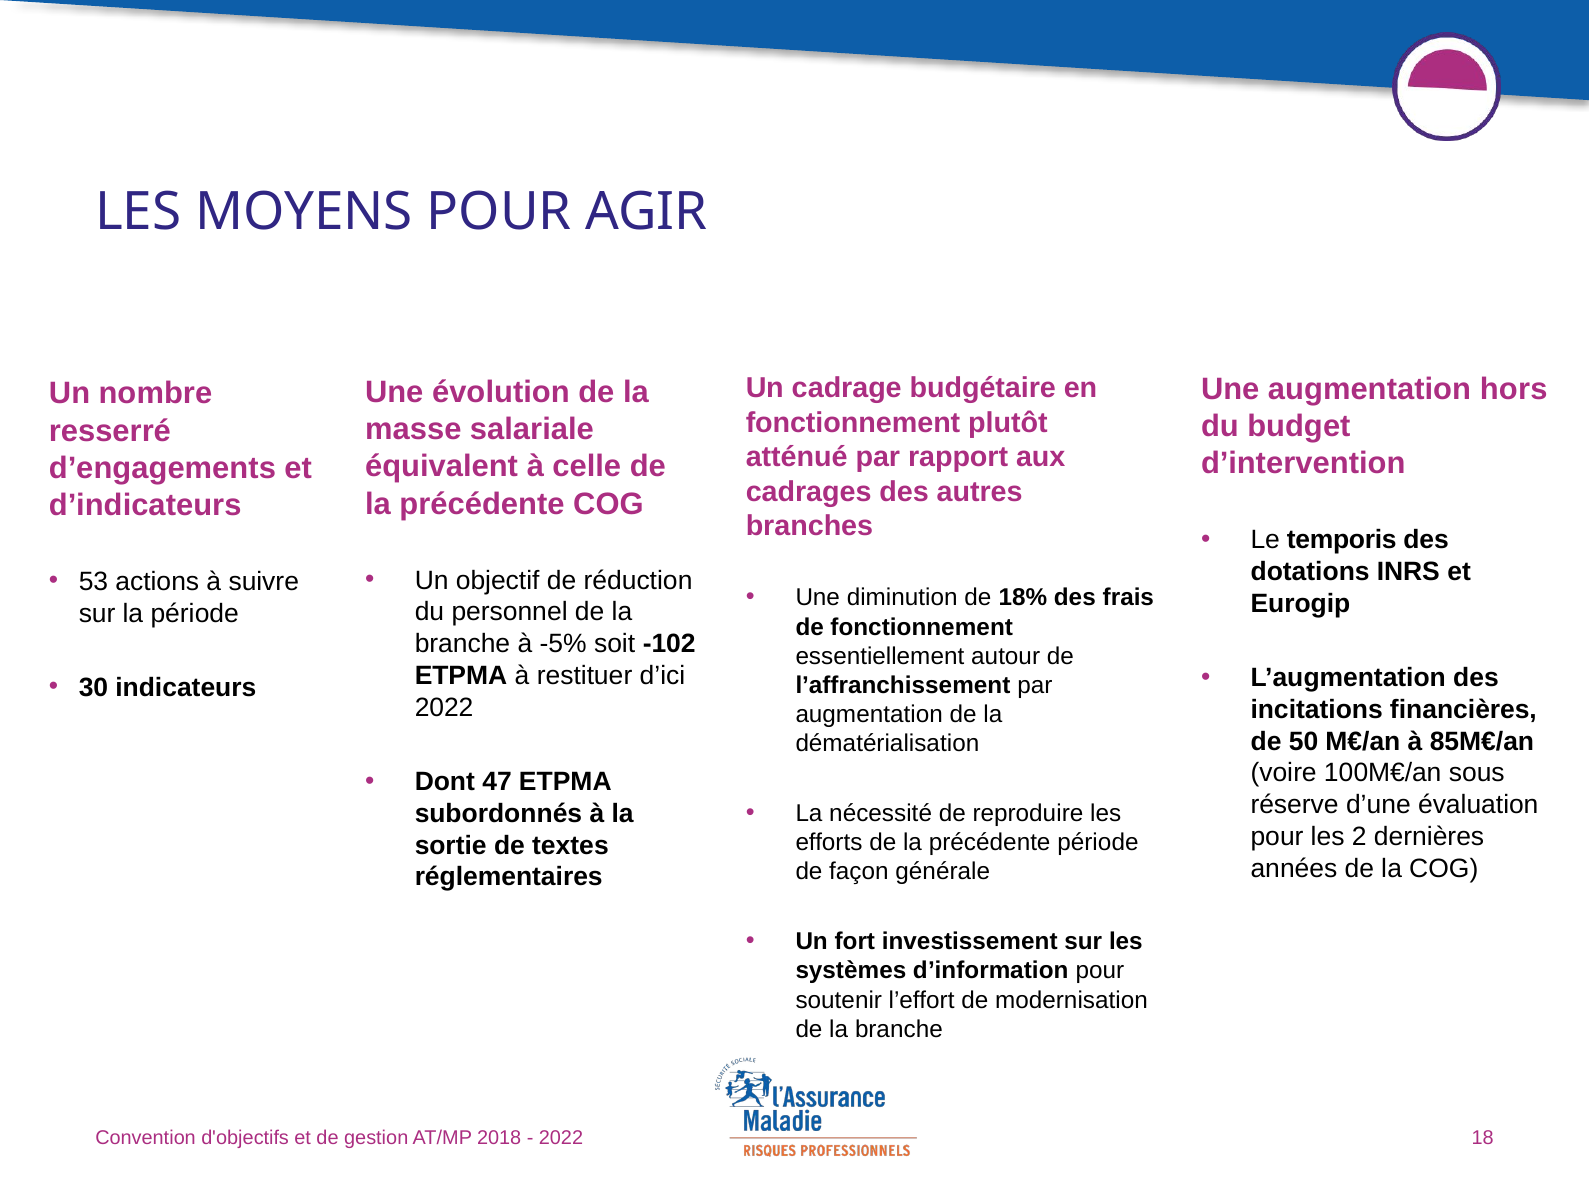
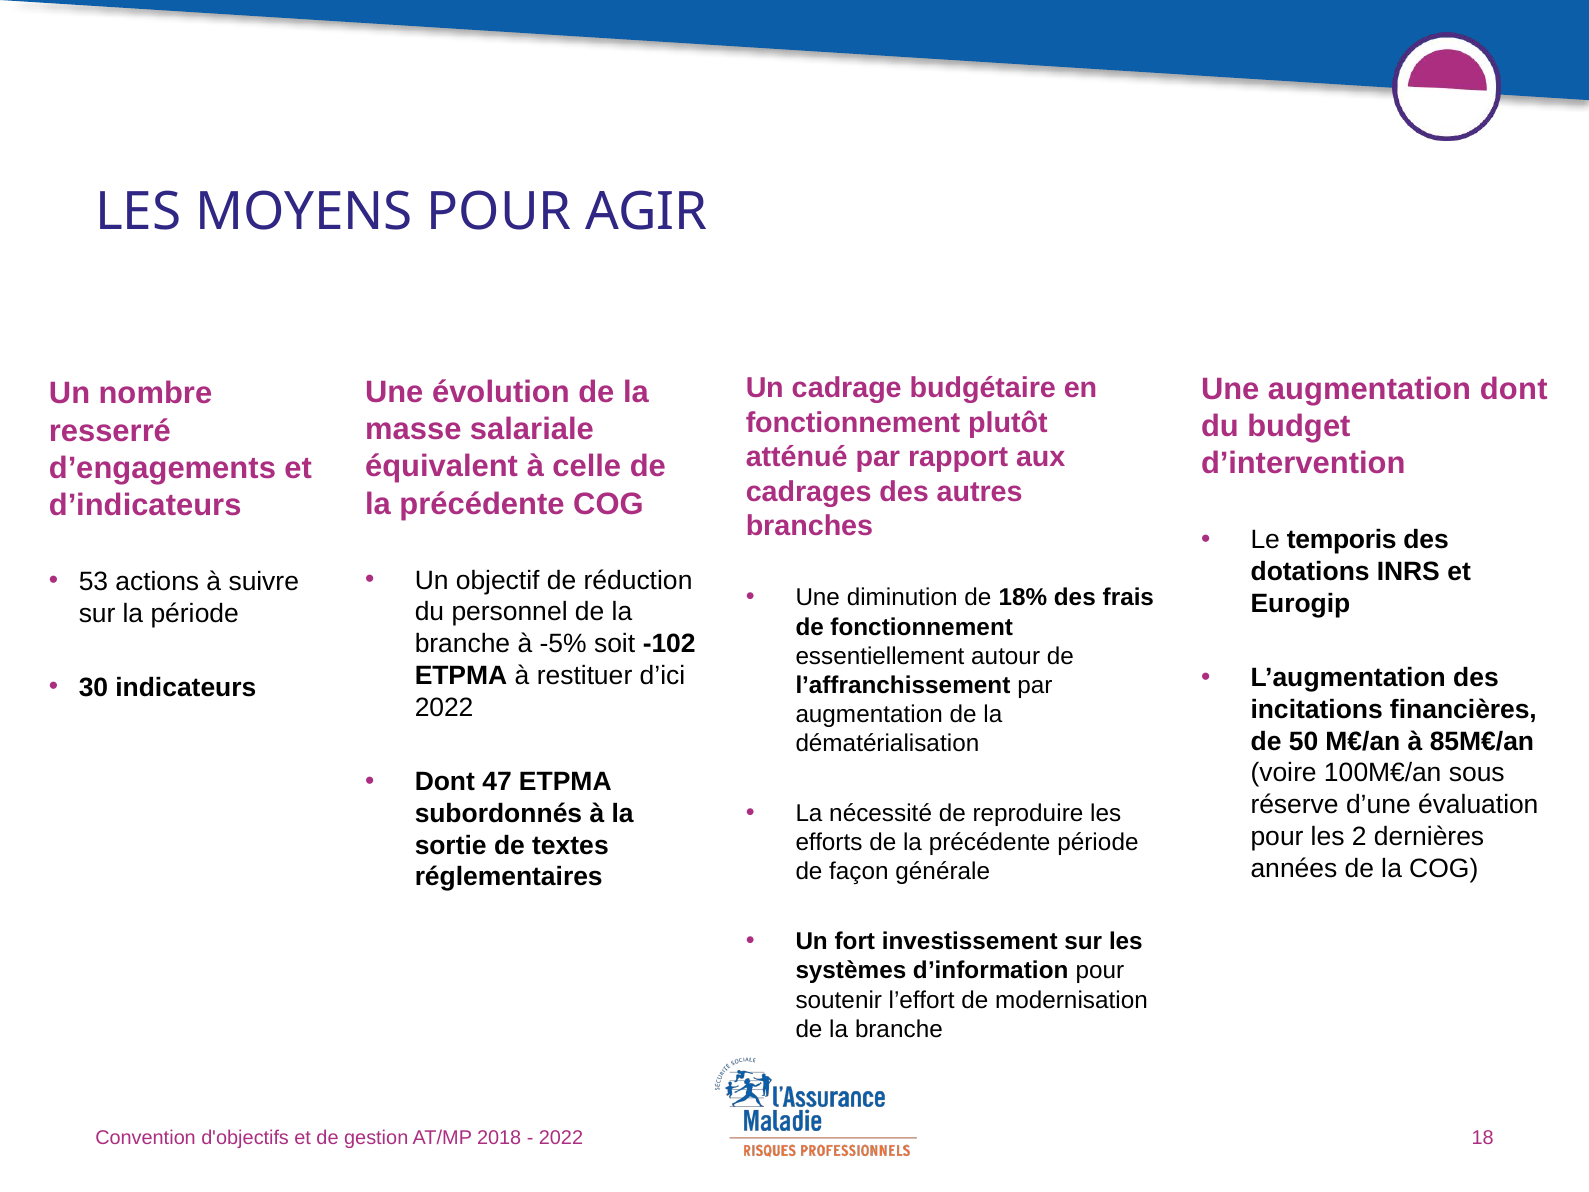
augmentation hors: hors -> dont
